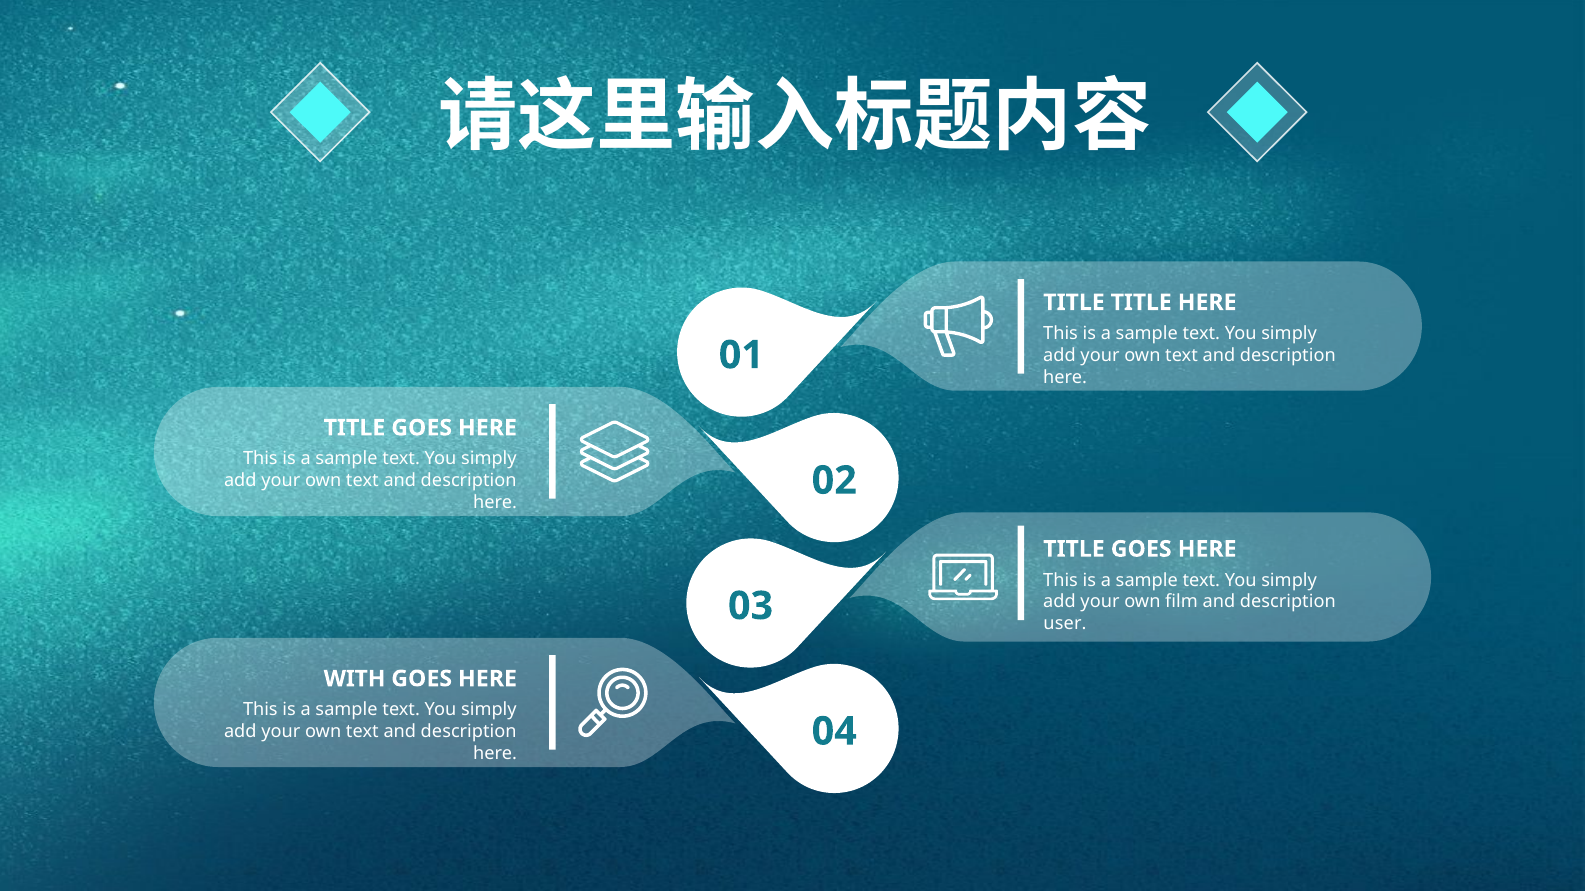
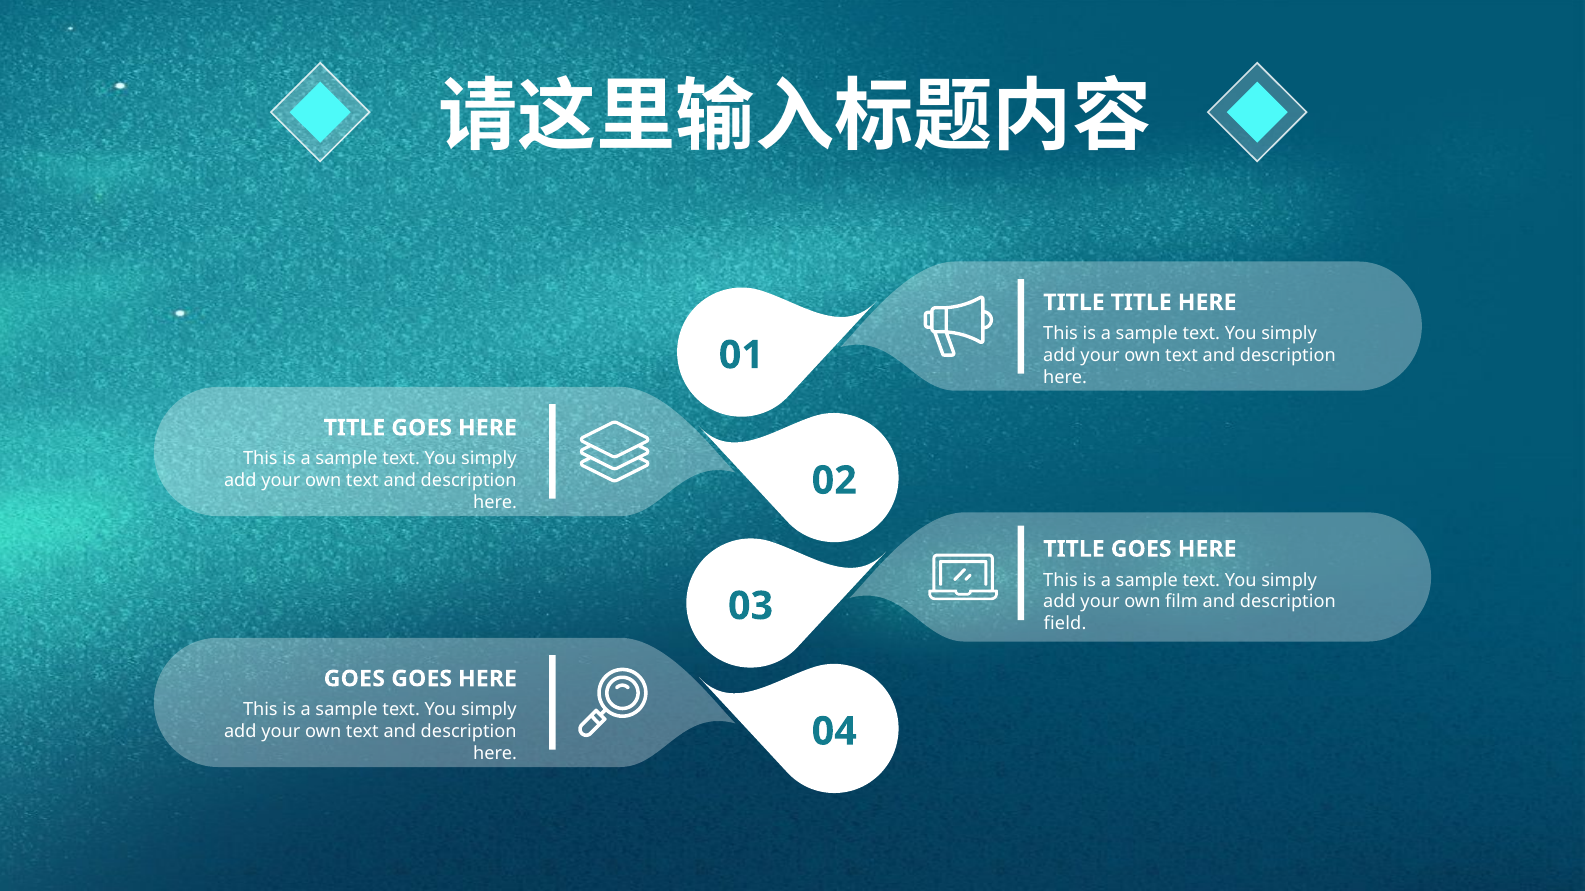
user: user -> field
WITH at (355, 679): WITH -> GOES
